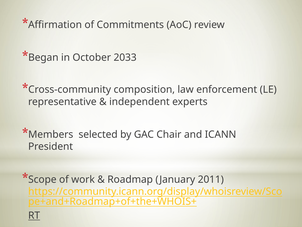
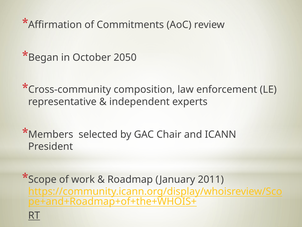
2033: 2033 -> 2050
